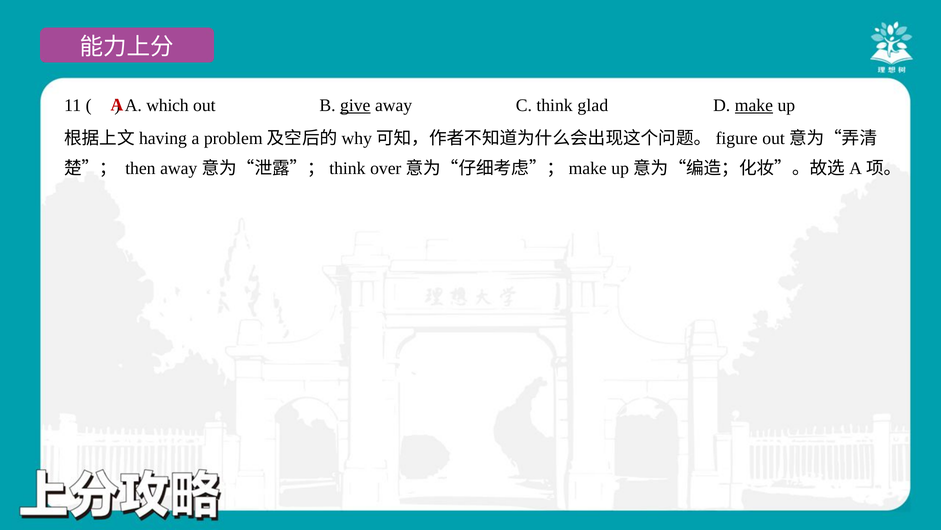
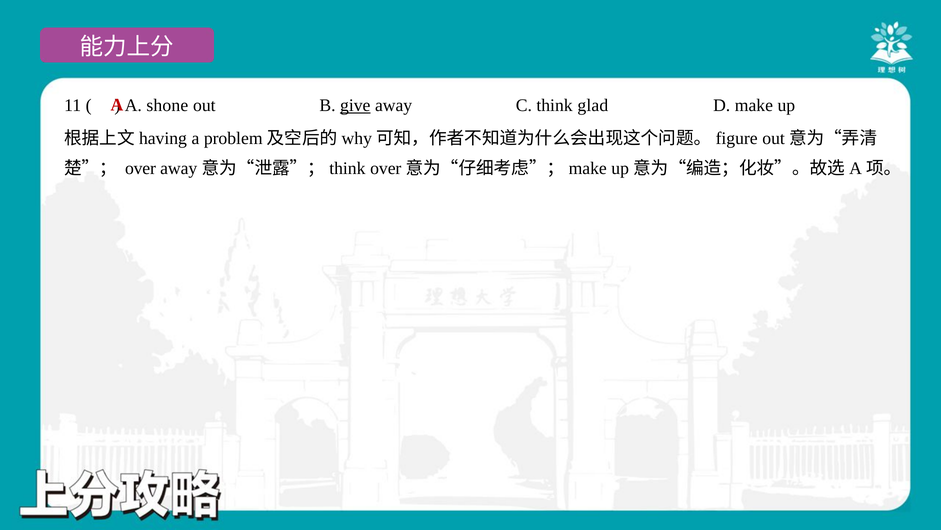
which: which -> shone
make underline: present -> none
then: then -> over
